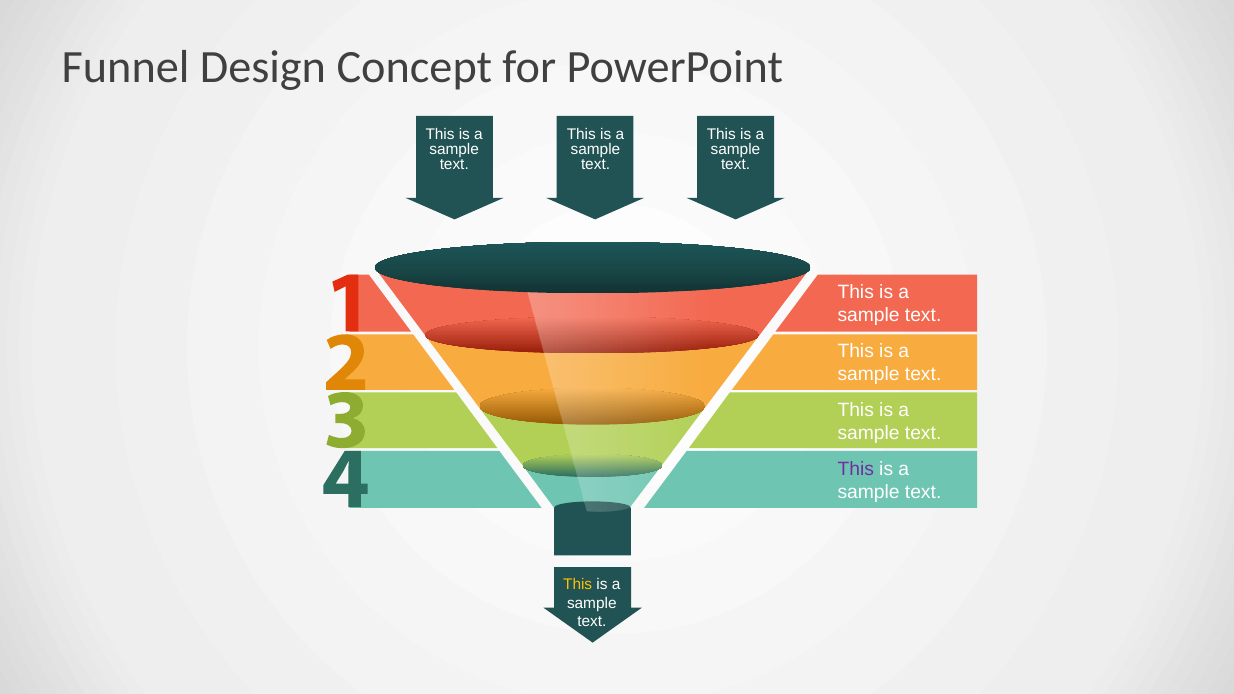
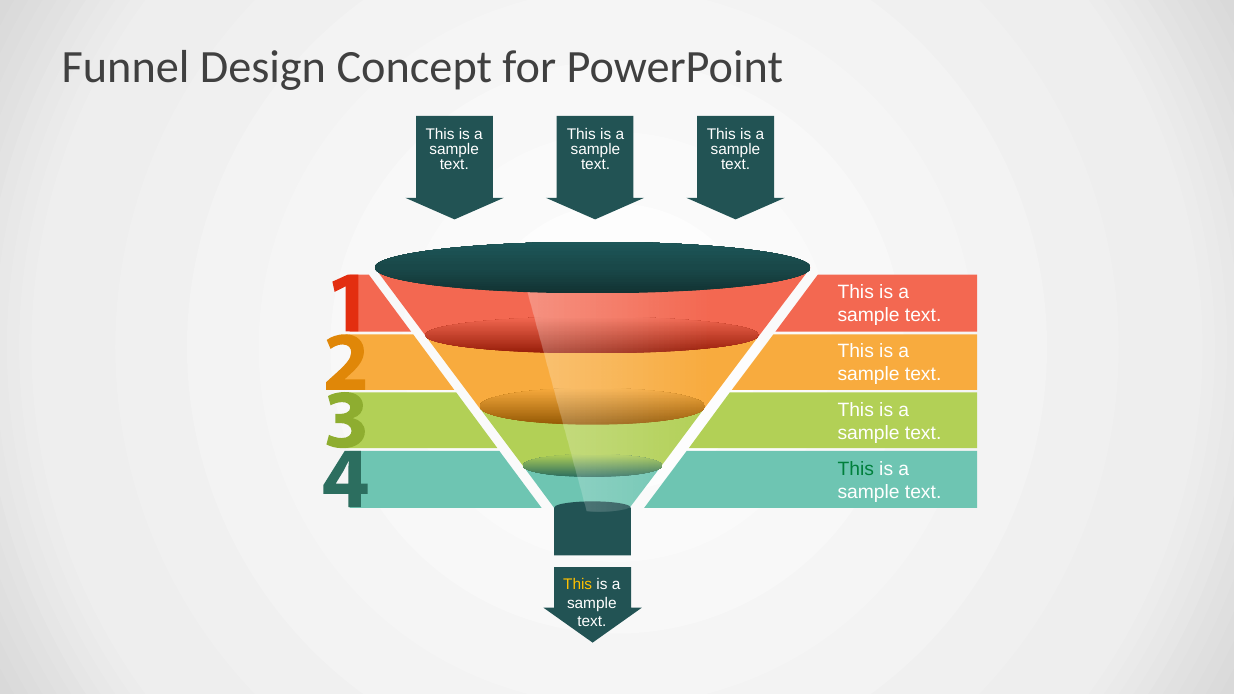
This at (856, 469) colour: purple -> green
